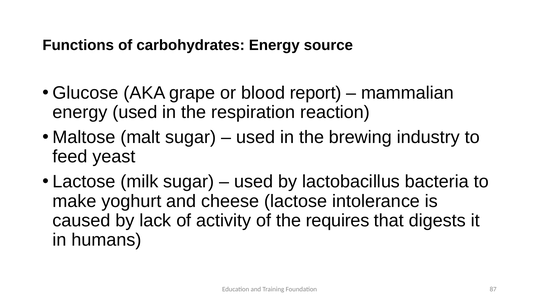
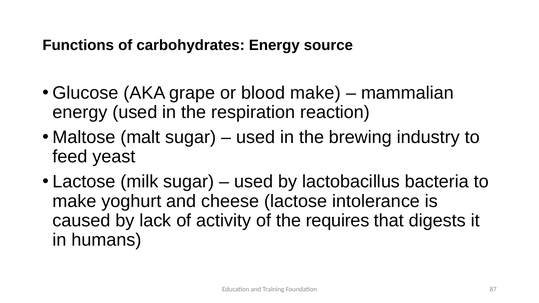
blood report: report -> make
